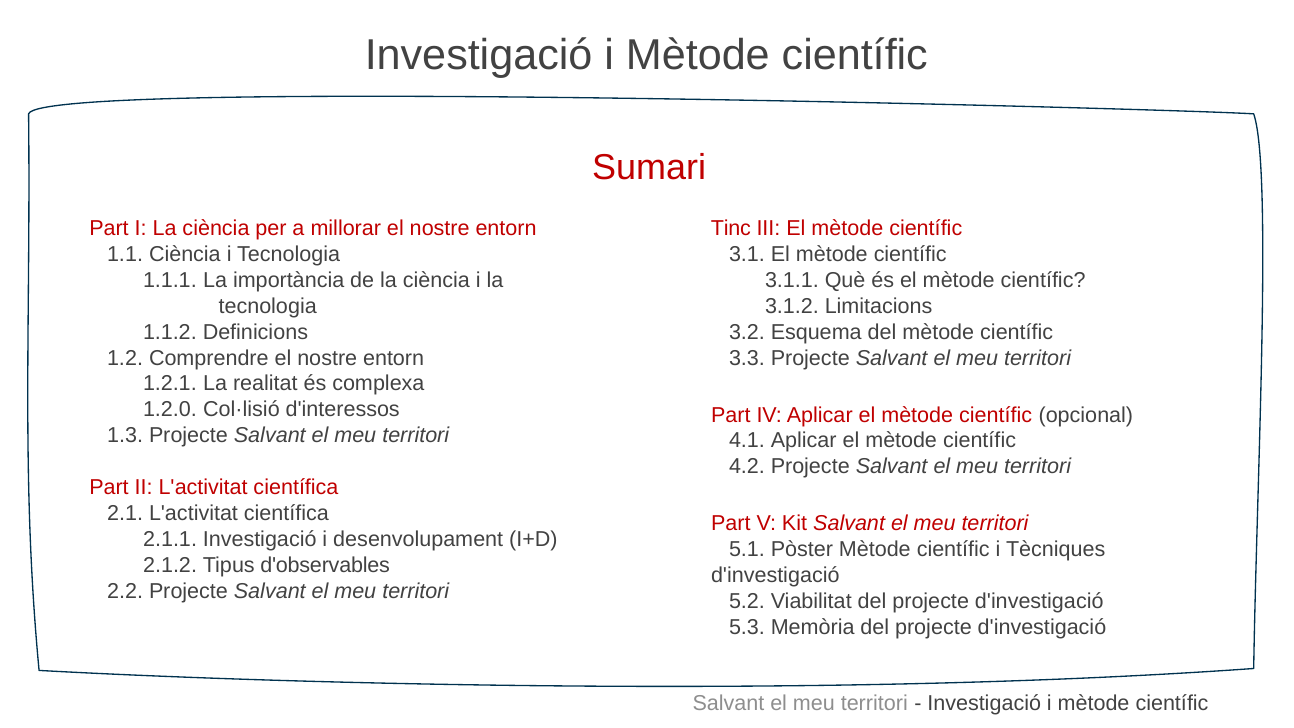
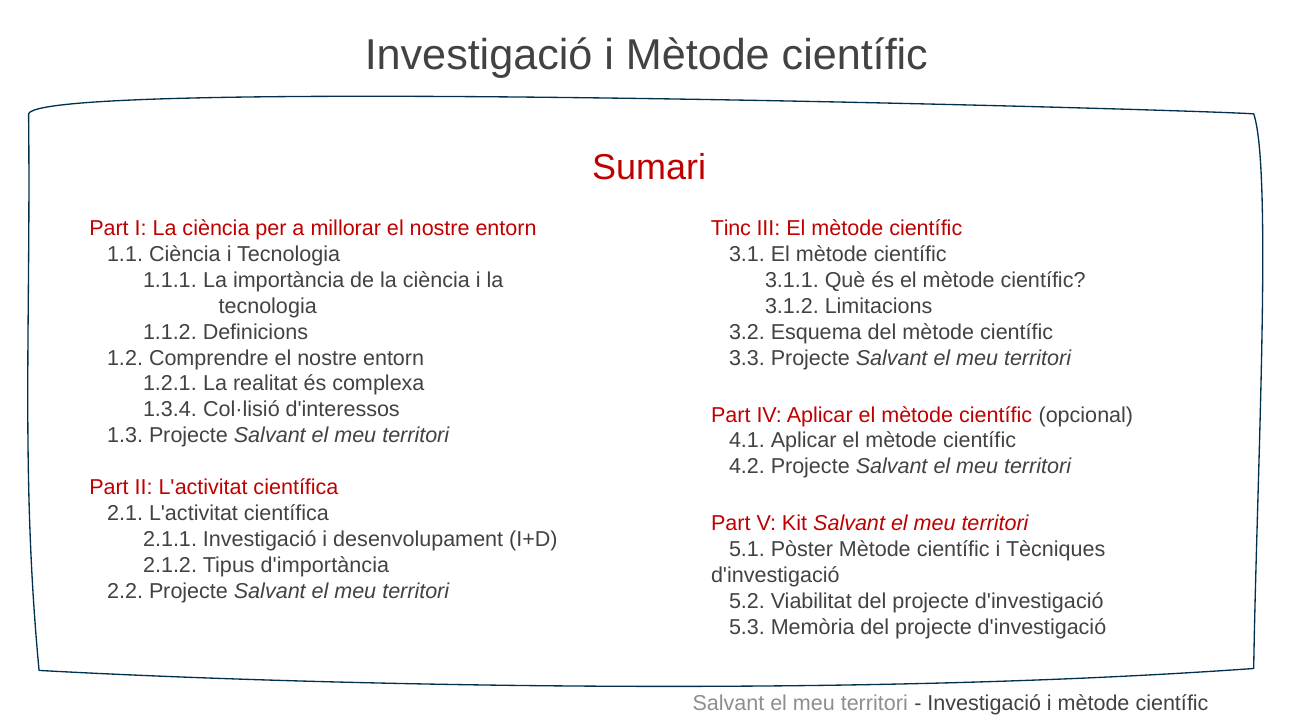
1.2.0: 1.2.0 -> 1.3.4
d'observables: d'observables -> d'importància
